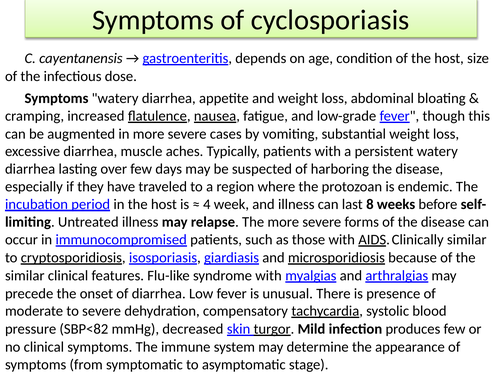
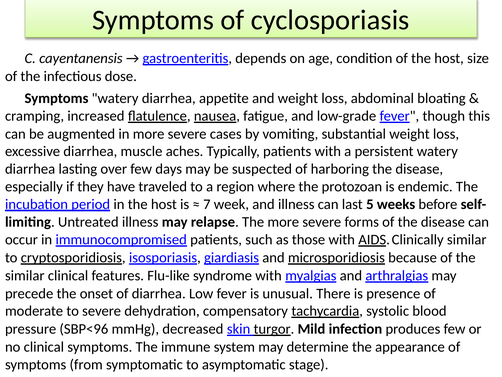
4: 4 -> 7
8: 8 -> 5
SBP<82: SBP<82 -> SBP<96
